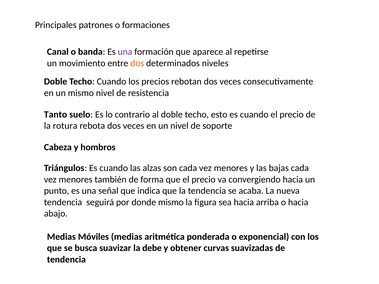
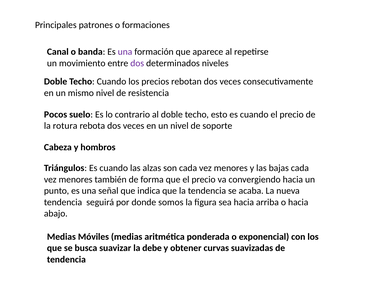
dos at (137, 63) colour: orange -> purple
Tanto: Tanto -> Pocos
donde mismo: mismo -> somos
